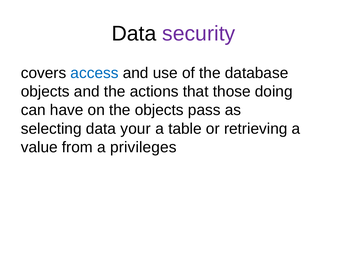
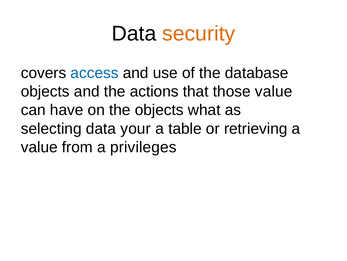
security colour: purple -> orange
those doing: doing -> value
pass: pass -> what
